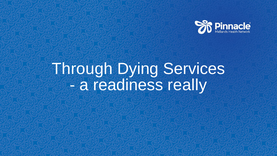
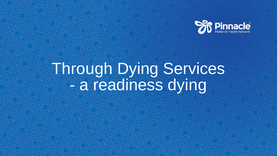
readiness really: really -> dying
